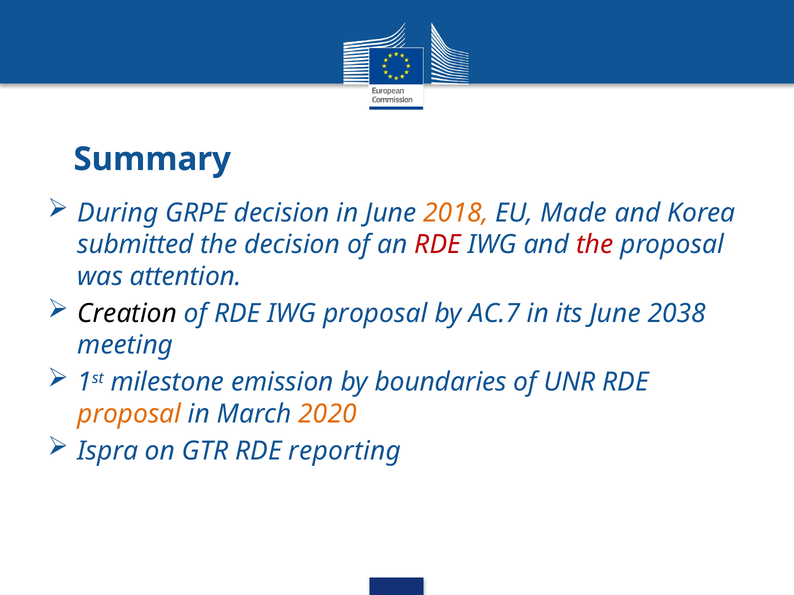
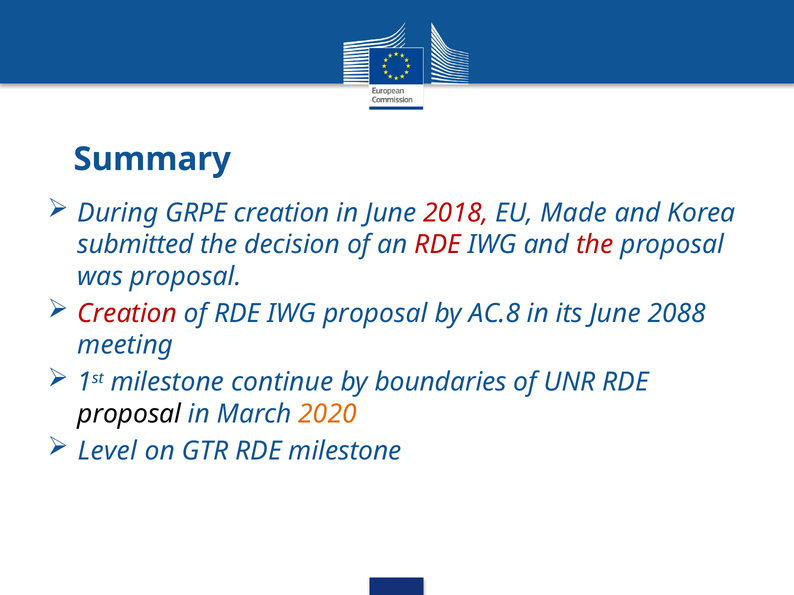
GRPE decision: decision -> creation
2018 colour: orange -> red
was attention: attention -> proposal
Creation at (127, 314) colour: black -> red
AC.7: AC.7 -> AC.8
2038: 2038 -> 2088
emission: emission -> continue
proposal at (129, 414) colour: orange -> black
Ispra: Ispra -> Level
RDE reporting: reporting -> milestone
